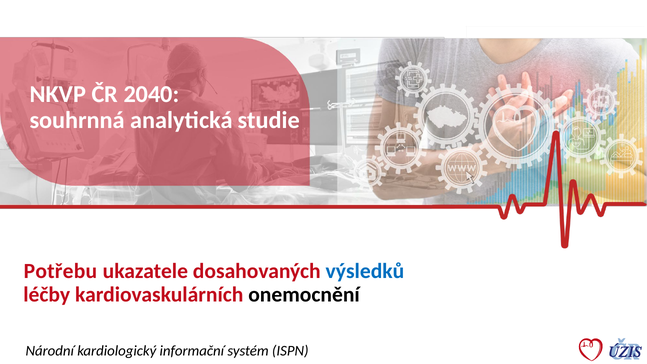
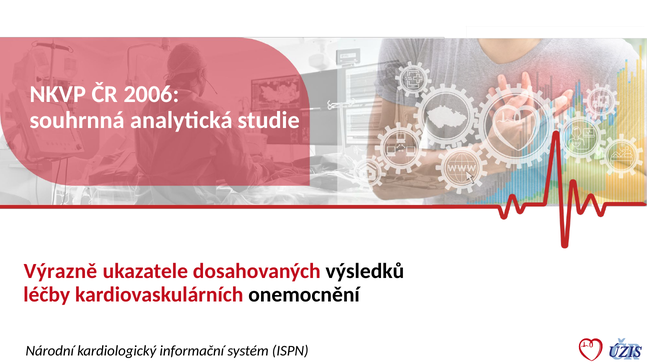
2040: 2040 -> 2006
Potřebu: Potřebu -> Výrazně
výsledků colour: blue -> black
